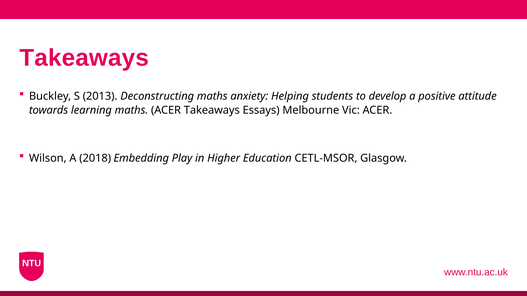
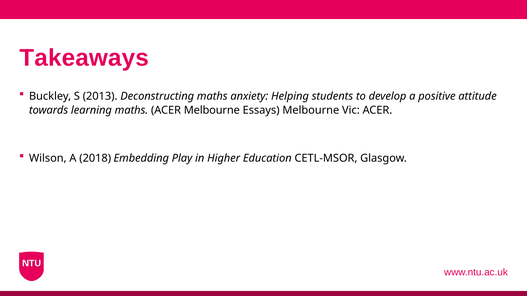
ACER Takeaways: Takeaways -> Melbourne
